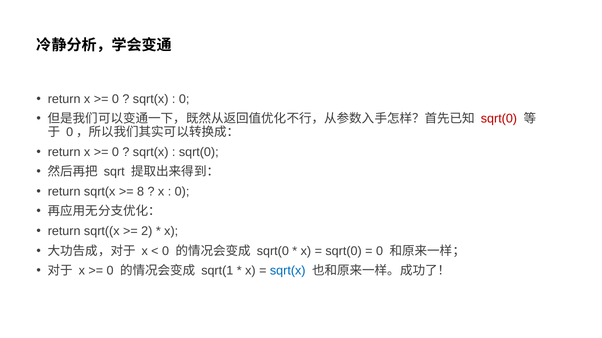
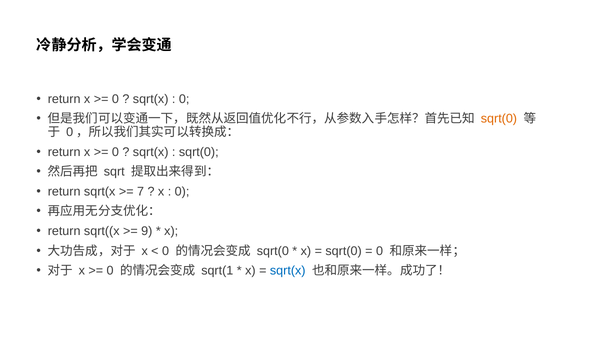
sqrt(0 at (499, 119) colour: red -> orange
8: 8 -> 7
2: 2 -> 9
